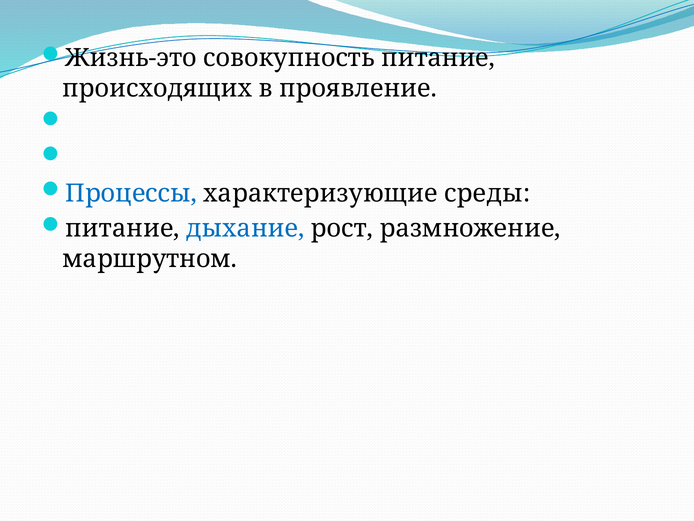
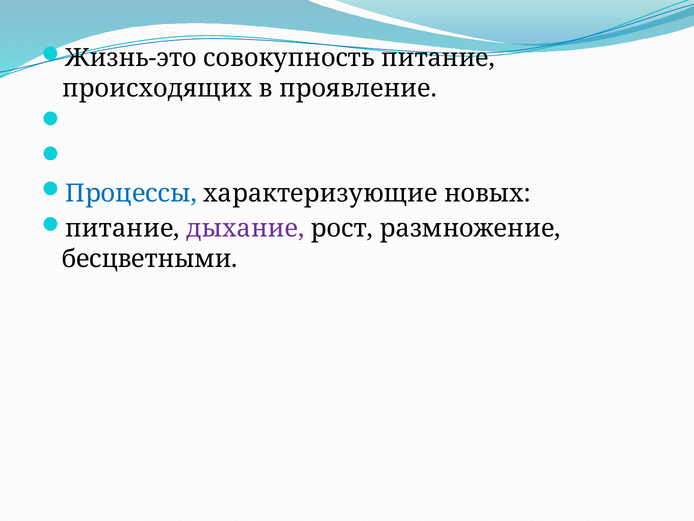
среды: среды -> новых
дыхание colour: blue -> purple
маршрутном: маршрутном -> бесцветными
